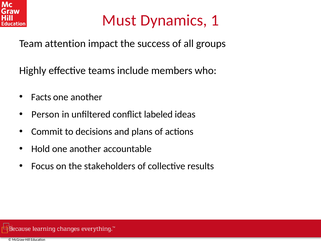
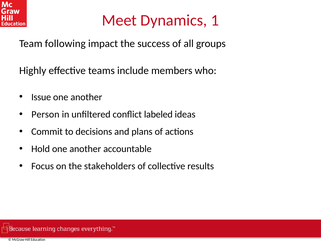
Must: Must -> Meet
attention: attention -> following
Facts: Facts -> Issue
